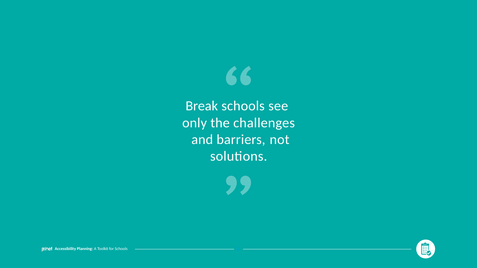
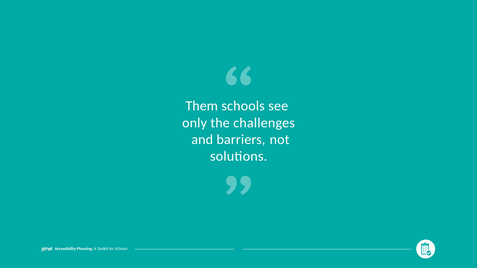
Break: Break -> Them
